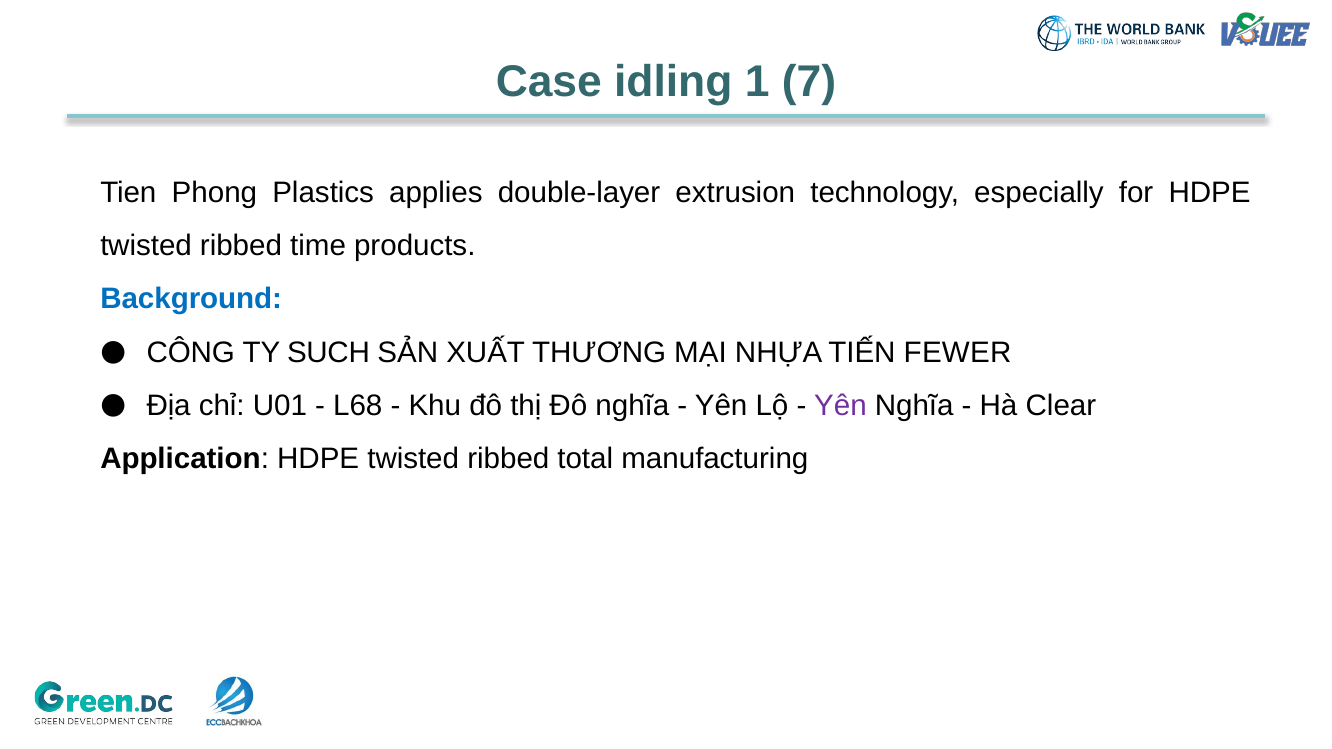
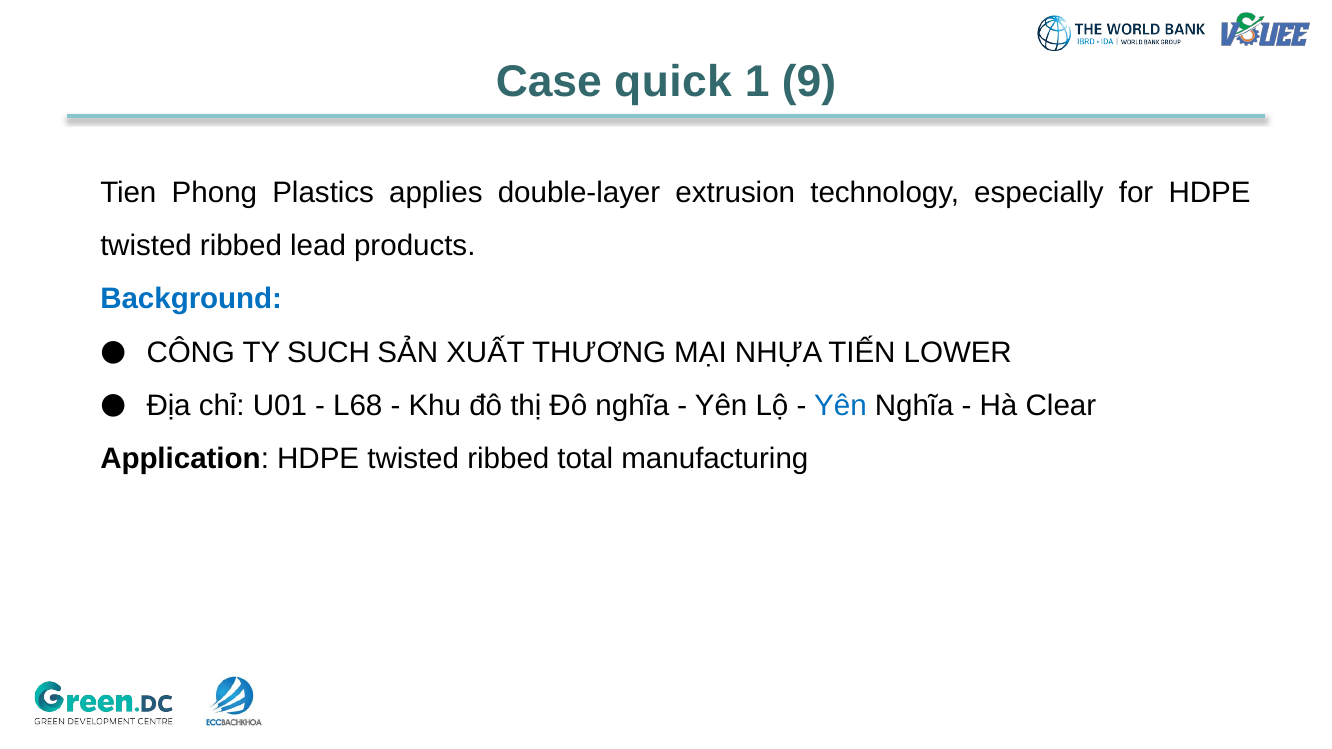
idling: idling -> quick
7: 7 -> 9
time: time -> lead
FEWER: FEWER -> LOWER
Yên at (840, 406) colour: purple -> blue
